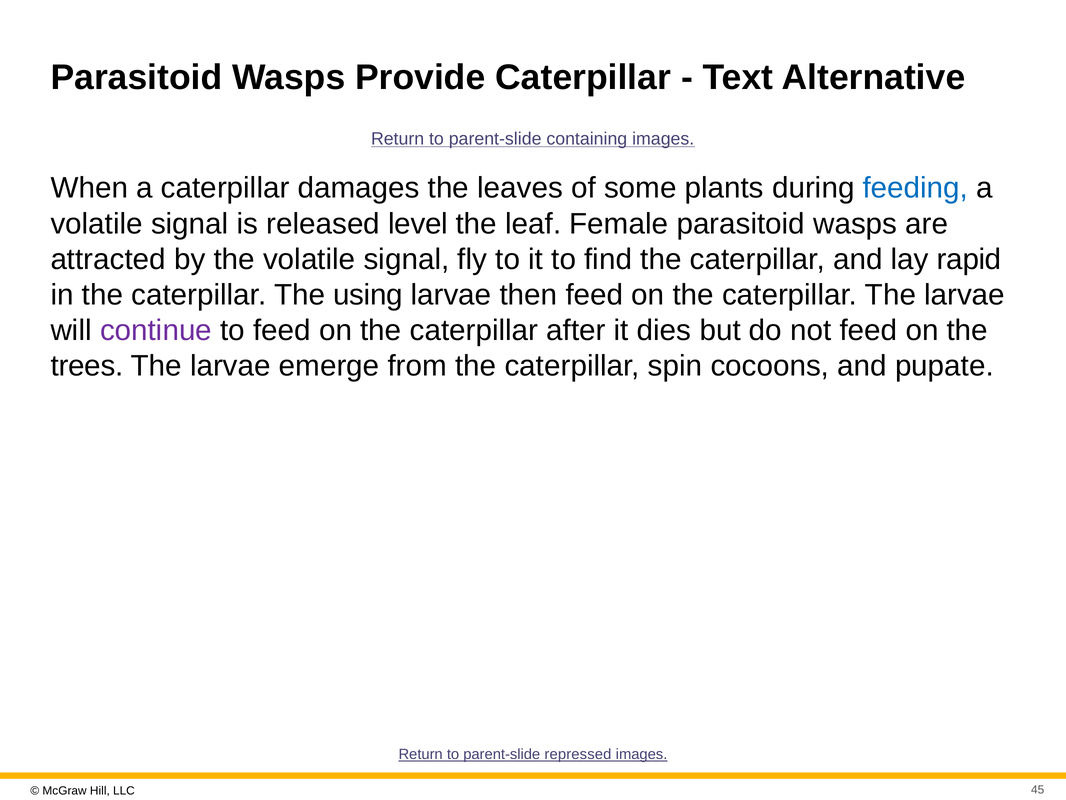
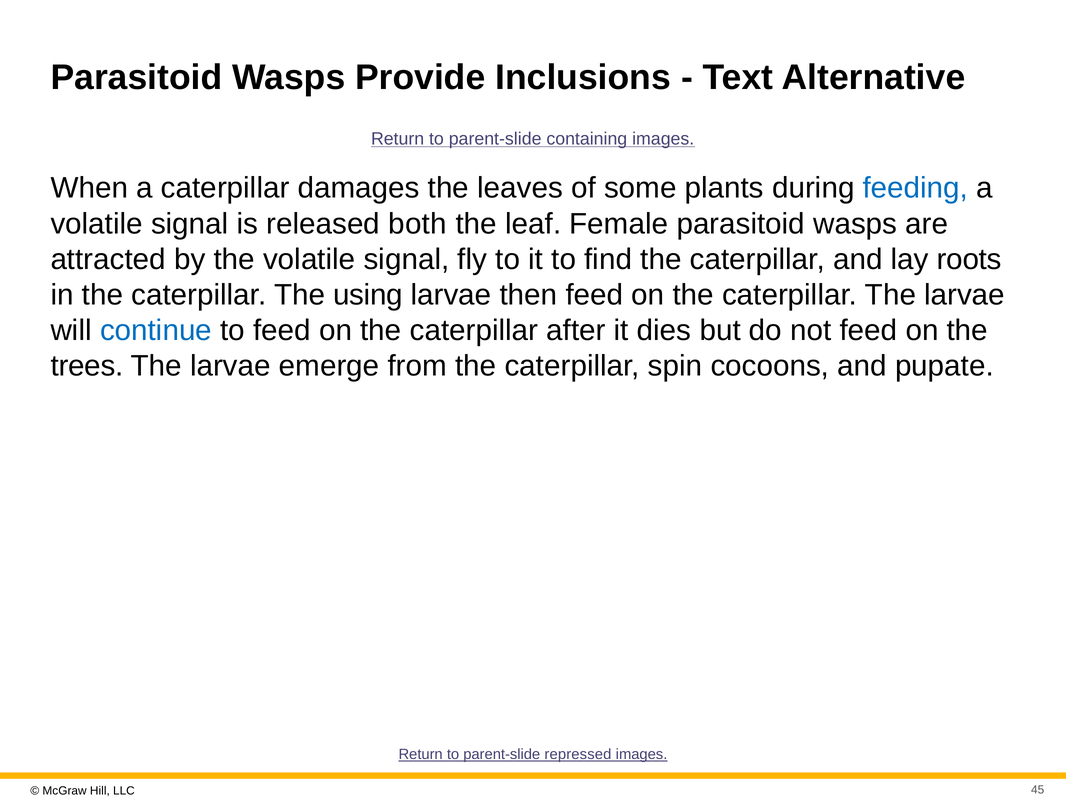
Provide Caterpillar: Caterpillar -> Inclusions
level: level -> both
rapid: rapid -> roots
continue colour: purple -> blue
